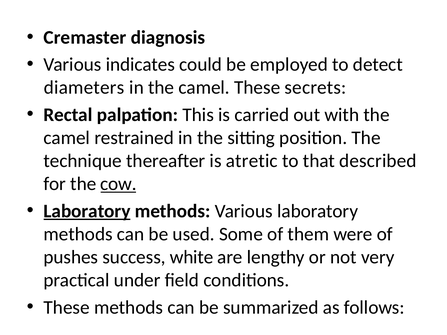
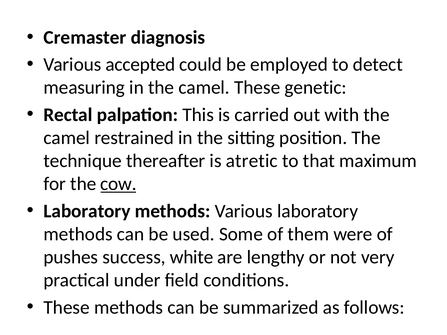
indicates: indicates -> accepted
diameters: diameters -> measuring
secrets: secrets -> genetic
described: described -> maximum
Laboratory at (87, 211) underline: present -> none
